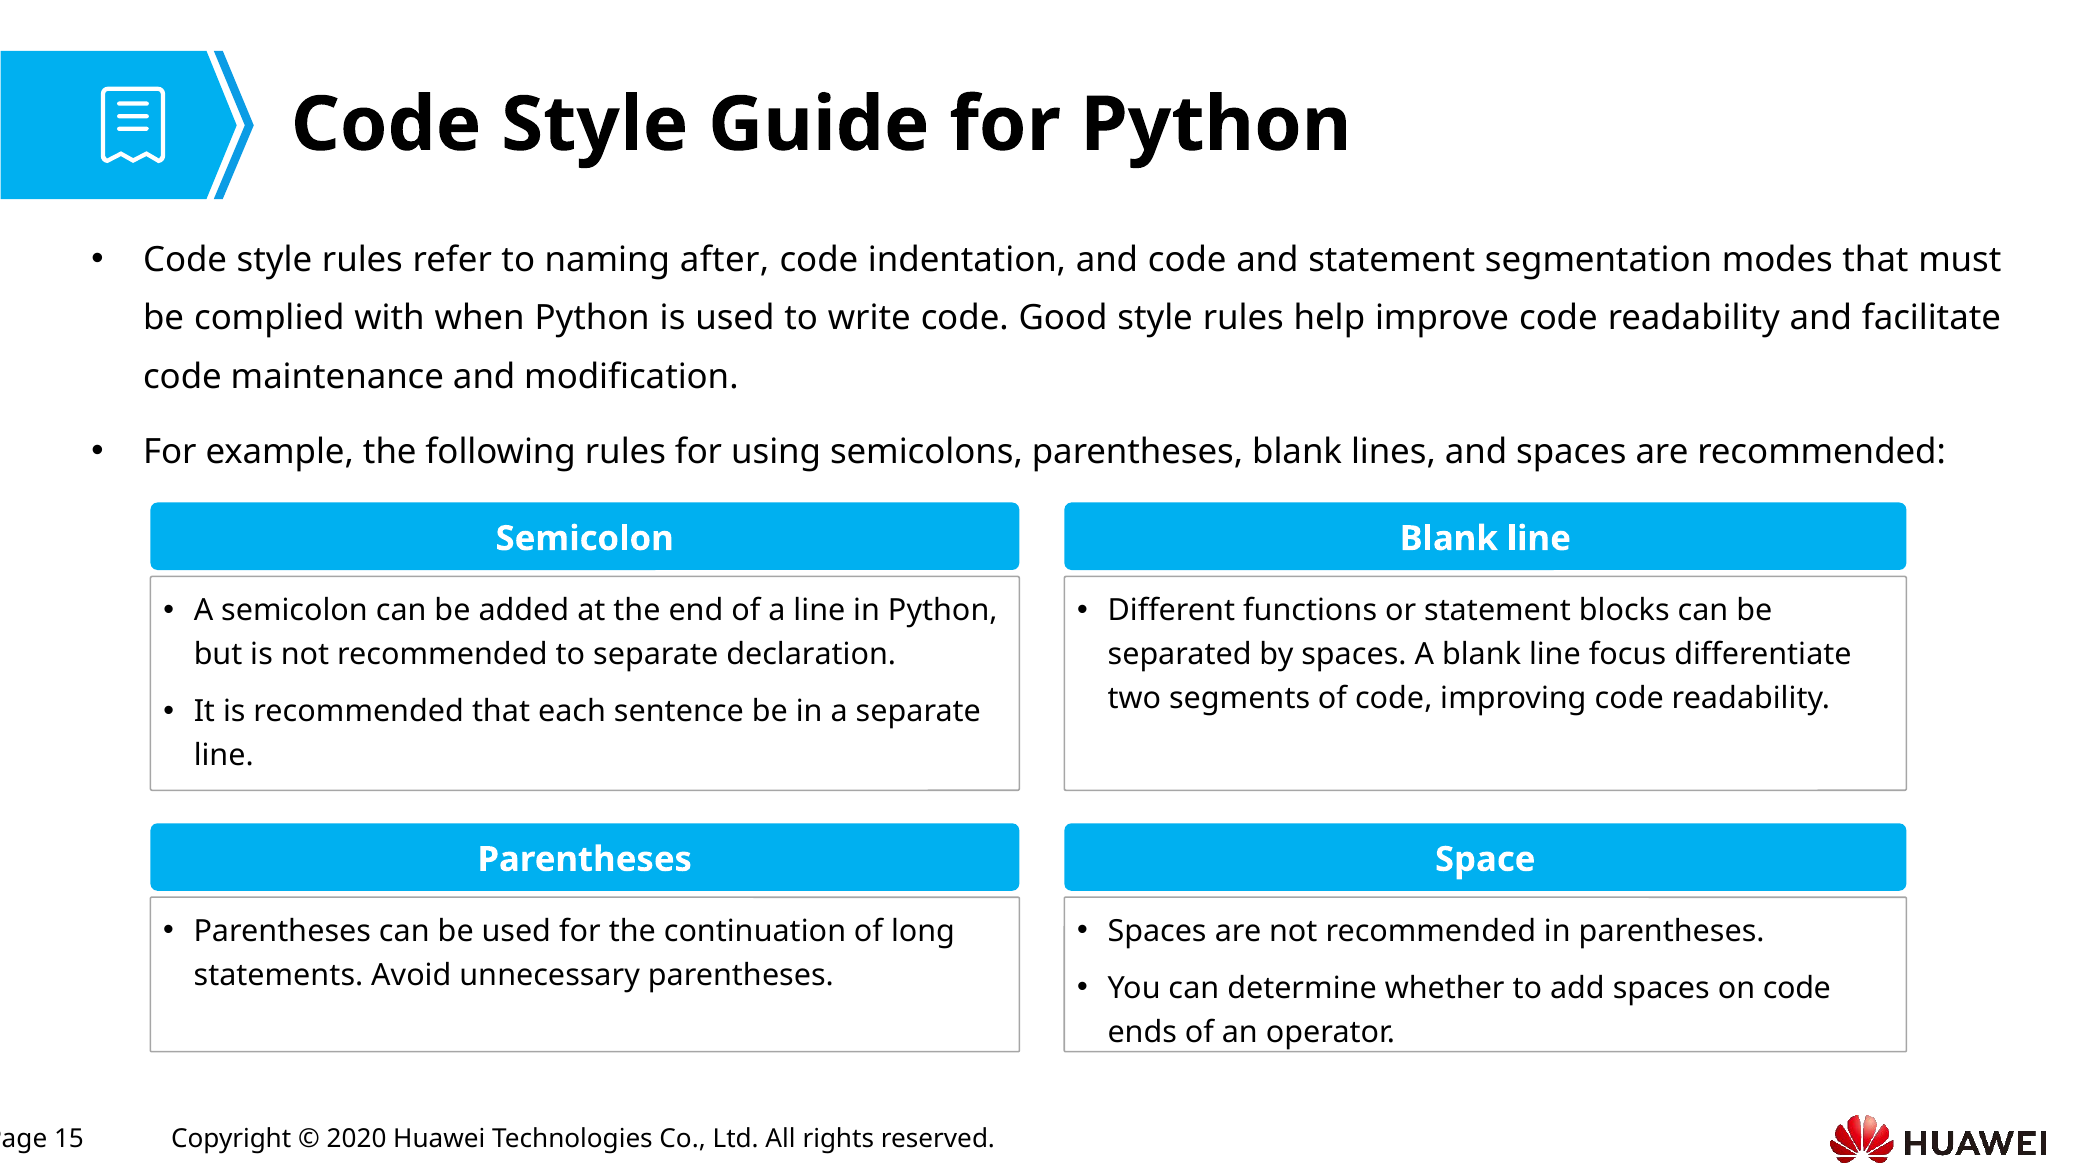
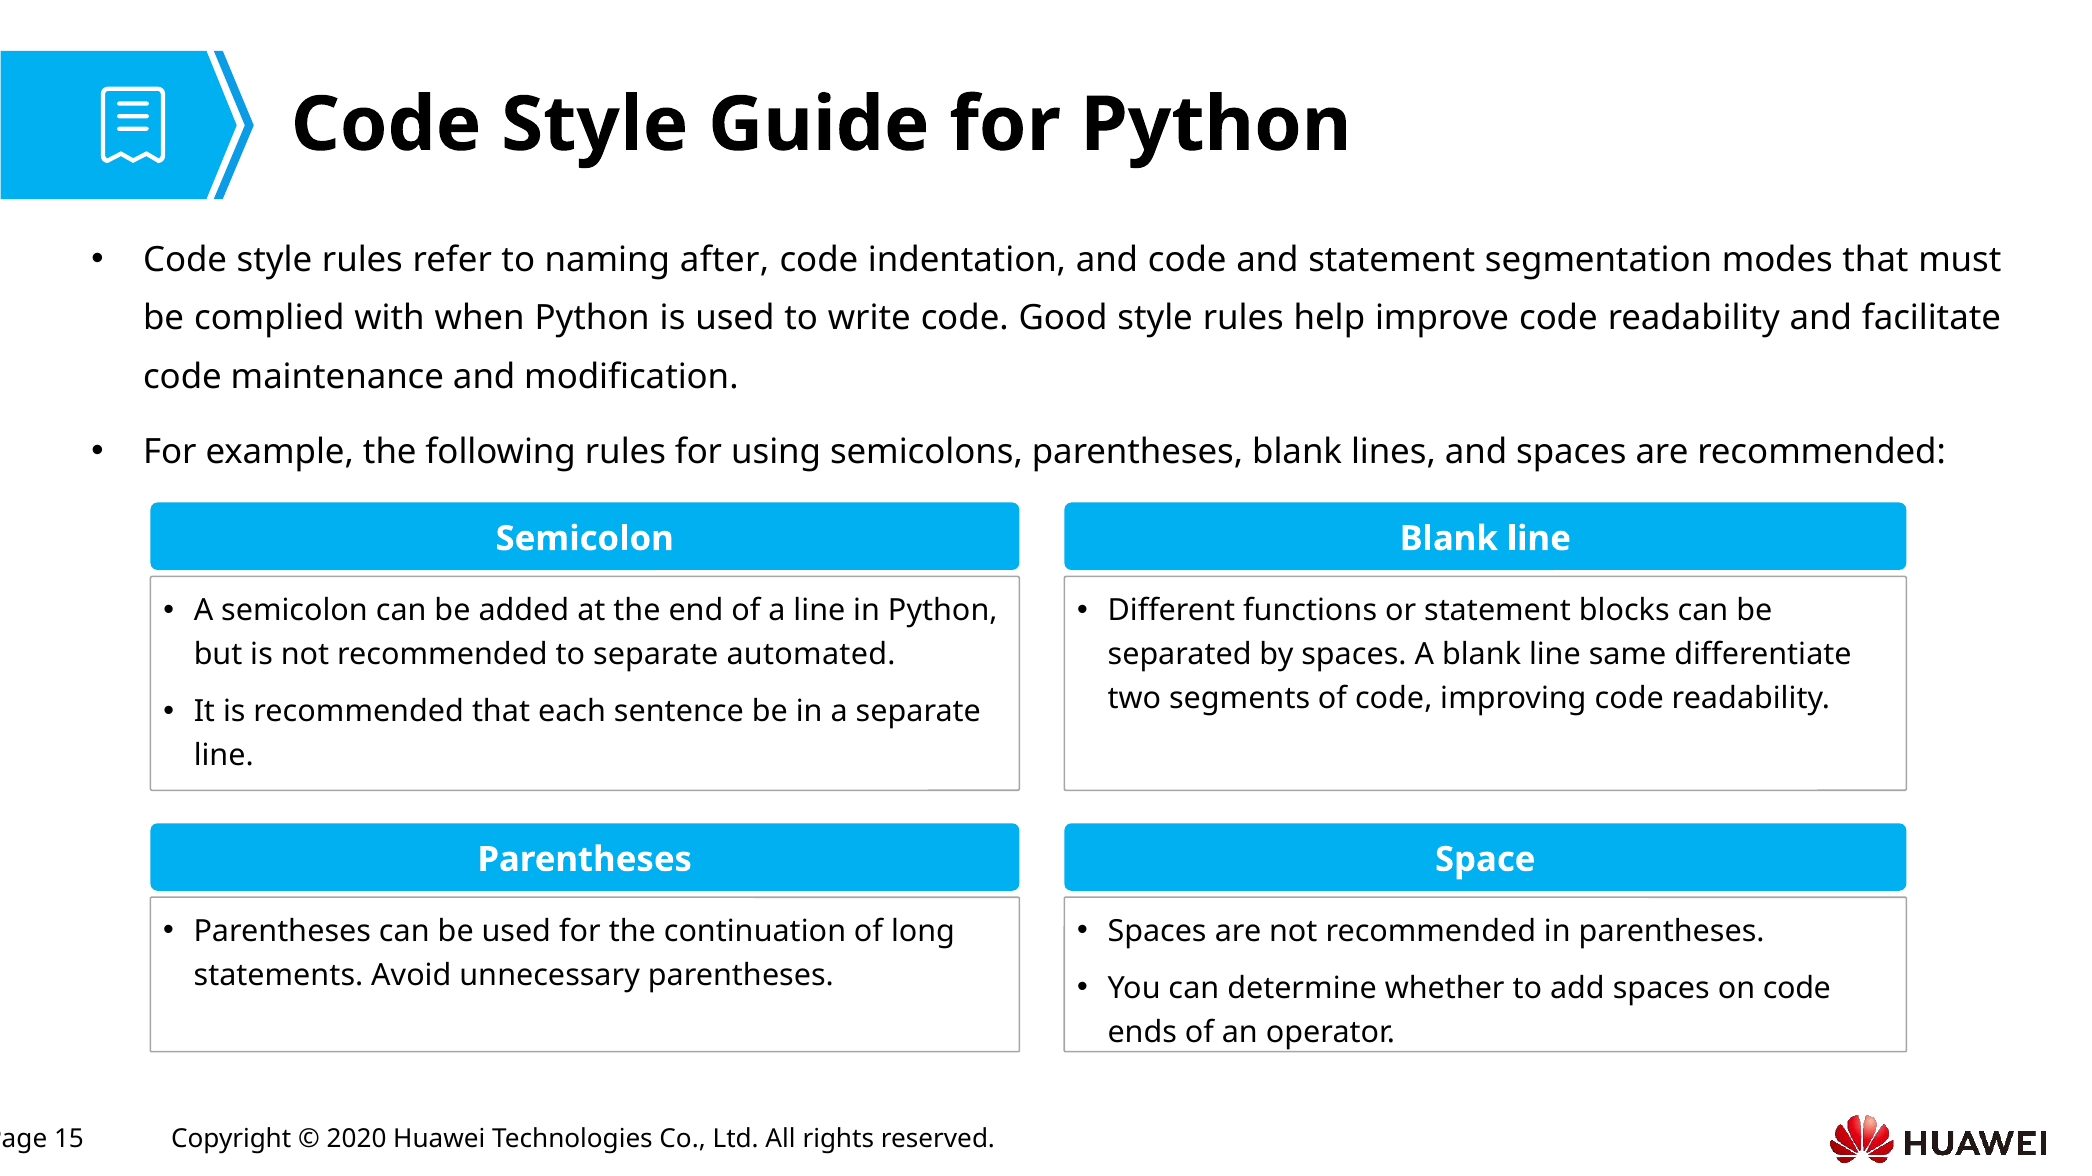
declaration: declaration -> automated
focus: focus -> same
